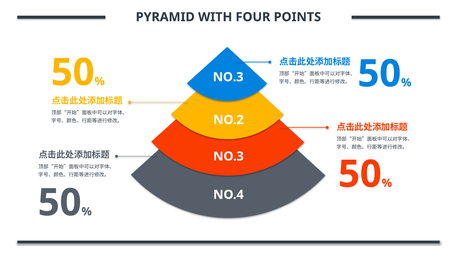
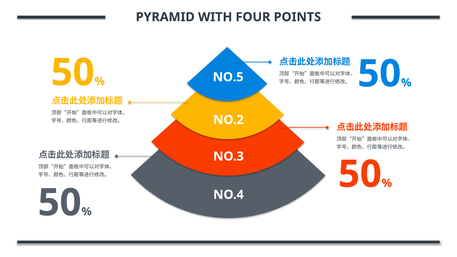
NO.3 at (228, 77): NO.3 -> NO.5
